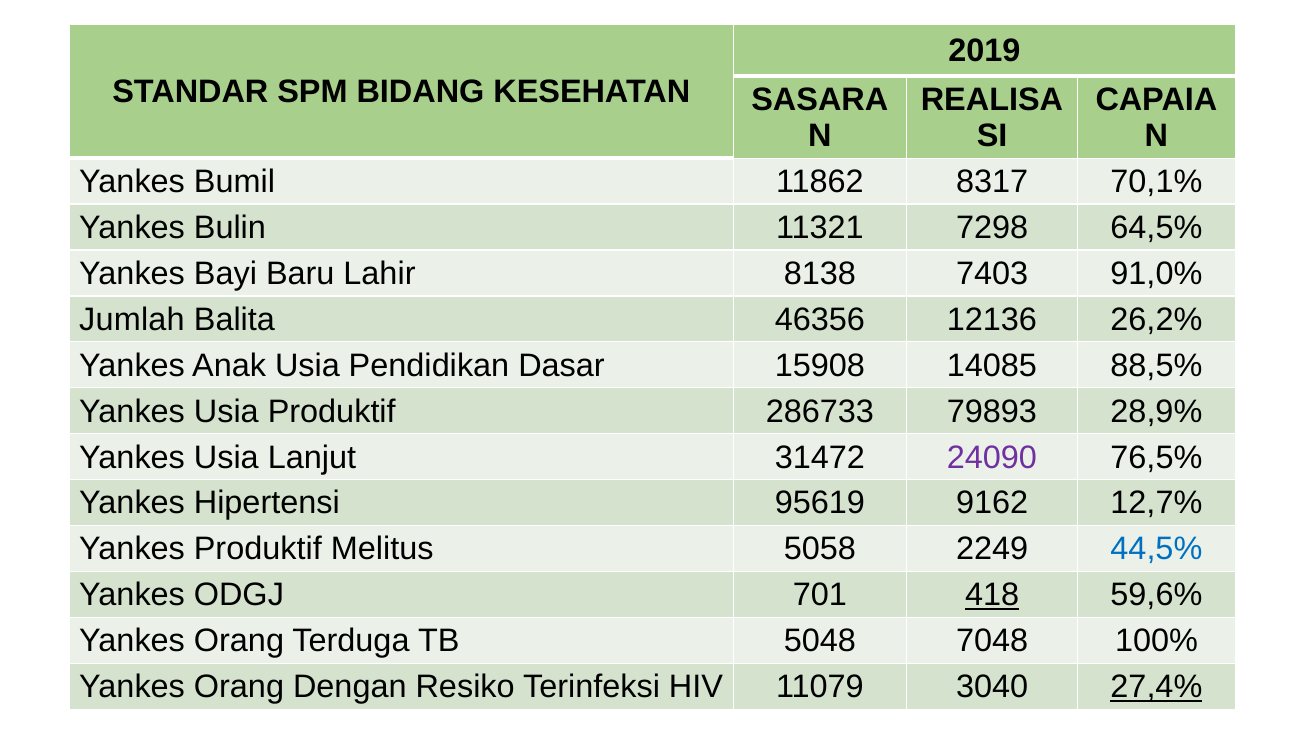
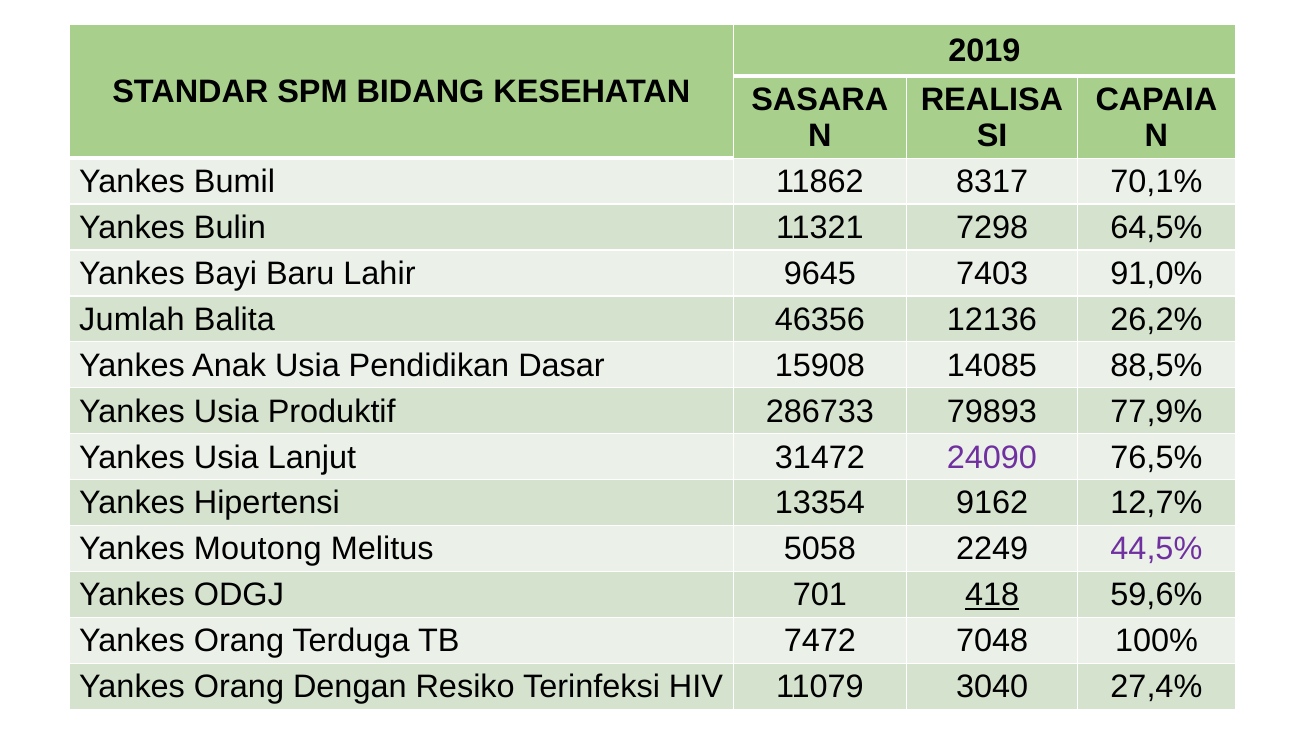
8138: 8138 -> 9645
28,9%: 28,9% -> 77,9%
95619: 95619 -> 13354
Yankes Produktif: Produktif -> Moutong
44,5% colour: blue -> purple
5048: 5048 -> 7472
27,4% underline: present -> none
